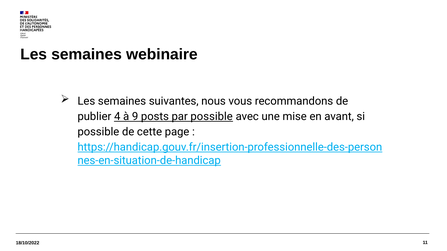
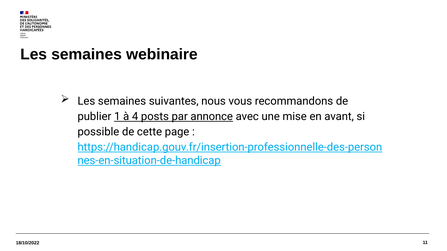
4: 4 -> 1
9: 9 -> 4
par possible: possible -> annonce
